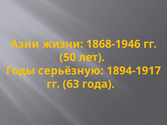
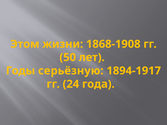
Азии: Азии -> Этом
1868-1946: 1868-1946 -> 1868-1908
63: 63 -> 24
